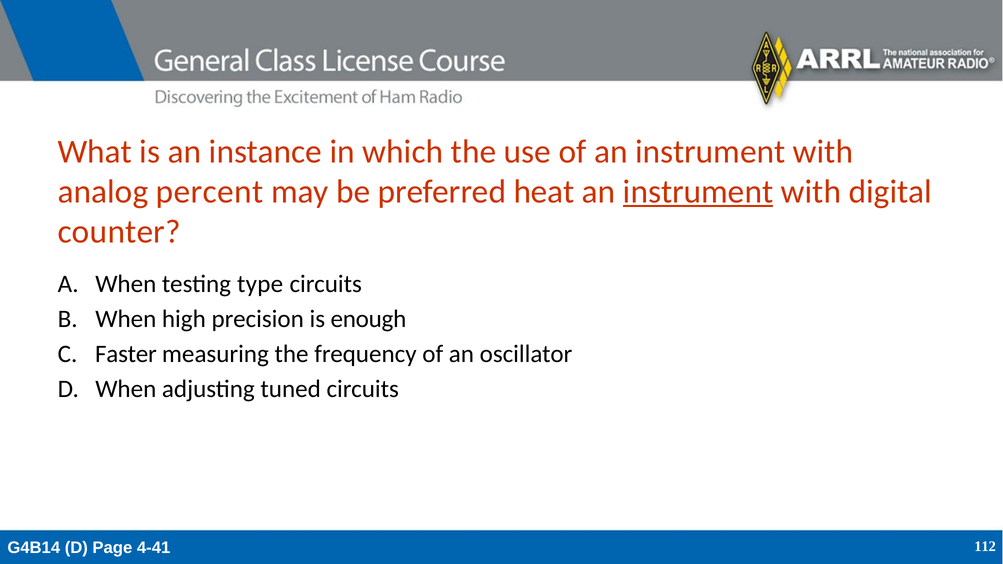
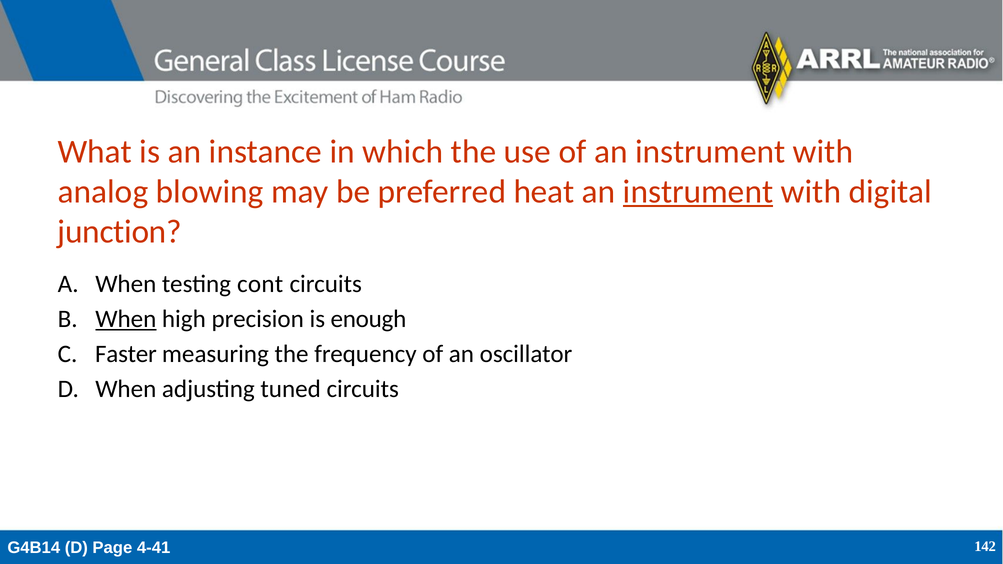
percent: percent -> blowing
counter: counter -> junction
type: type -> cont
When at (126, 319) underline: none -> present
112: 112 -> 142
